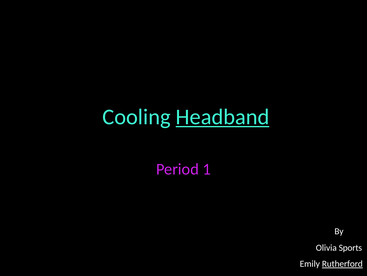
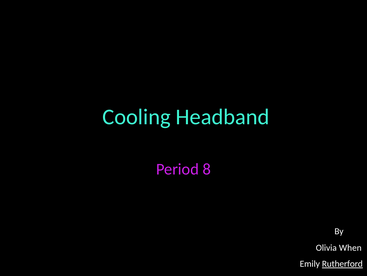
Headband underline: present -> none
1: 1 -> 8
Sports: Sports -> When
